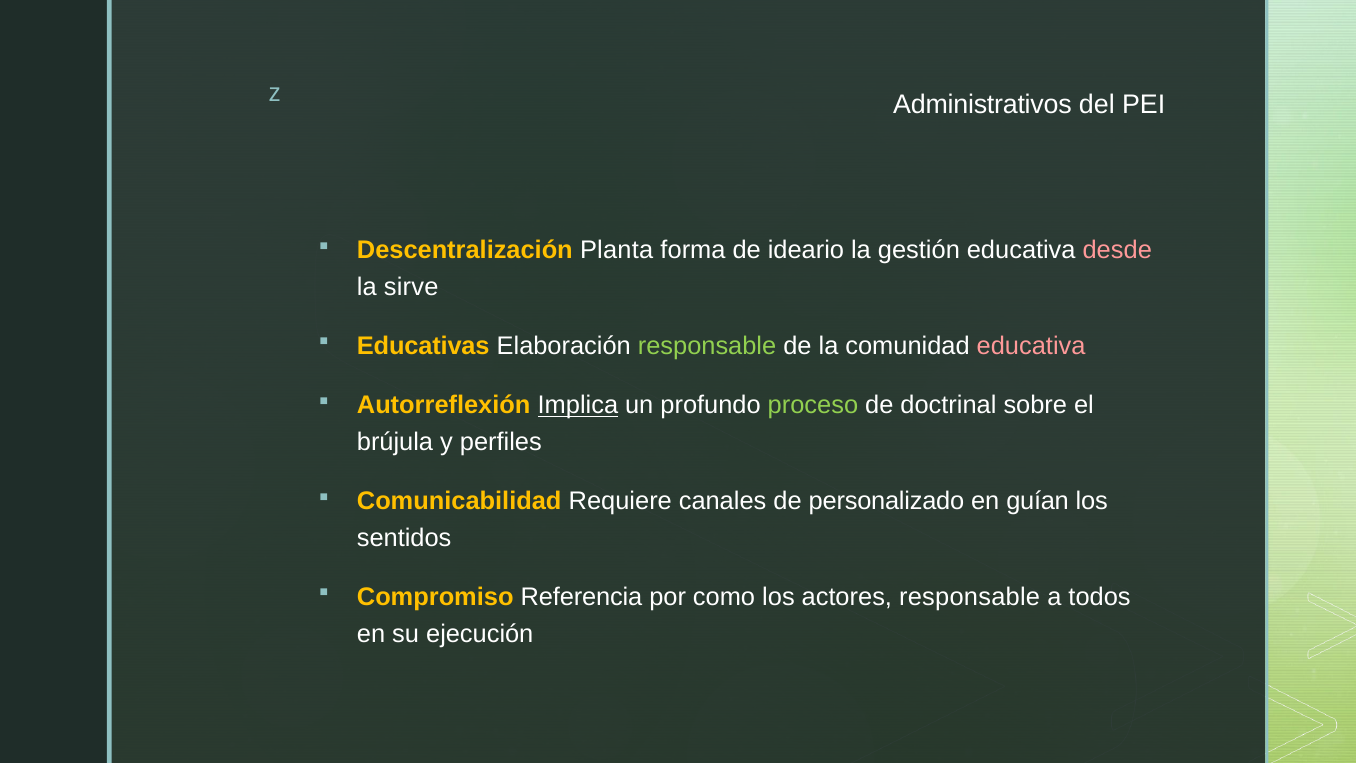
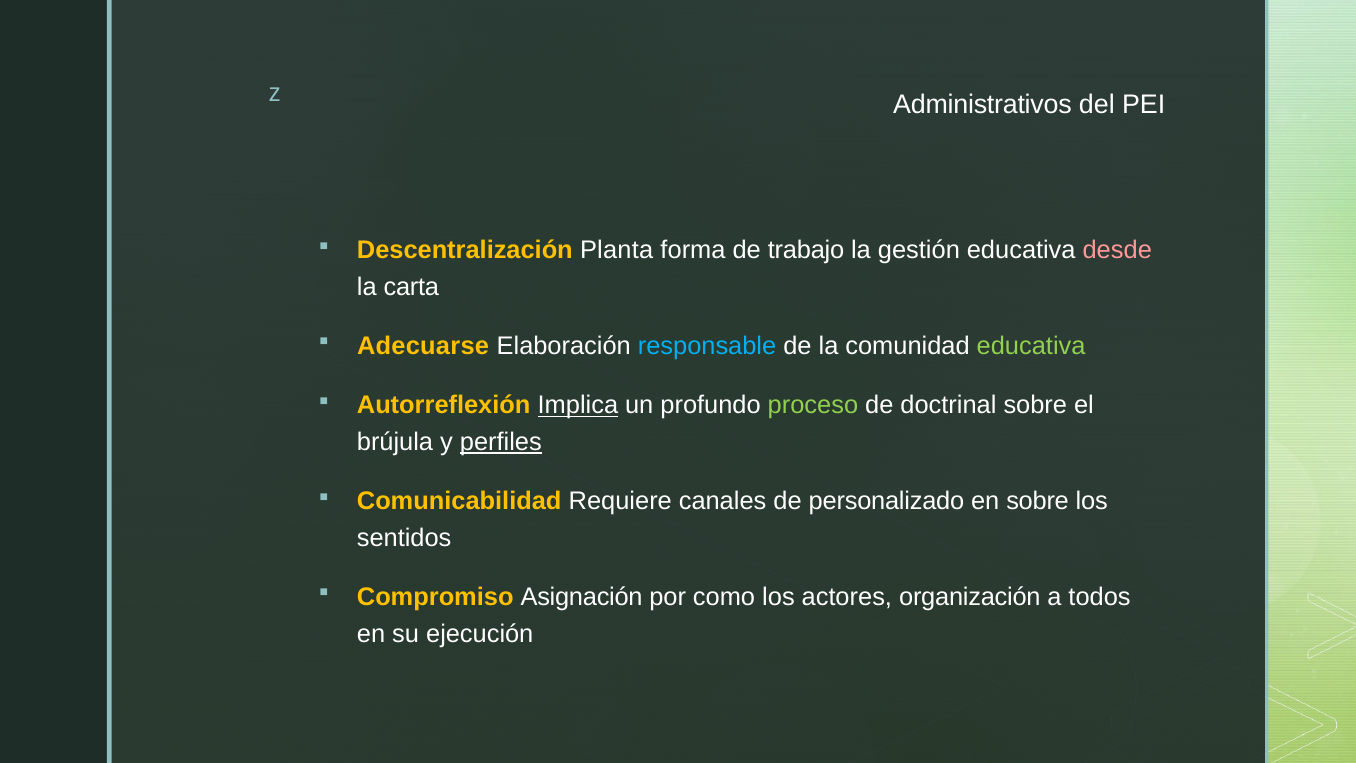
ideario: ideario -> trabajo
sirve: sirve -> carta
Educativas: Educativas -> Adecuarse
responsable at (707, 346) colour: light green -> light blue
educativa at (1031, 346) colour: pink -> light green
perfiles underline: none -> present
en guían: guían -> sobre
Referencia: Referencia -> Asignación
actores responsable: responsable -> organización
